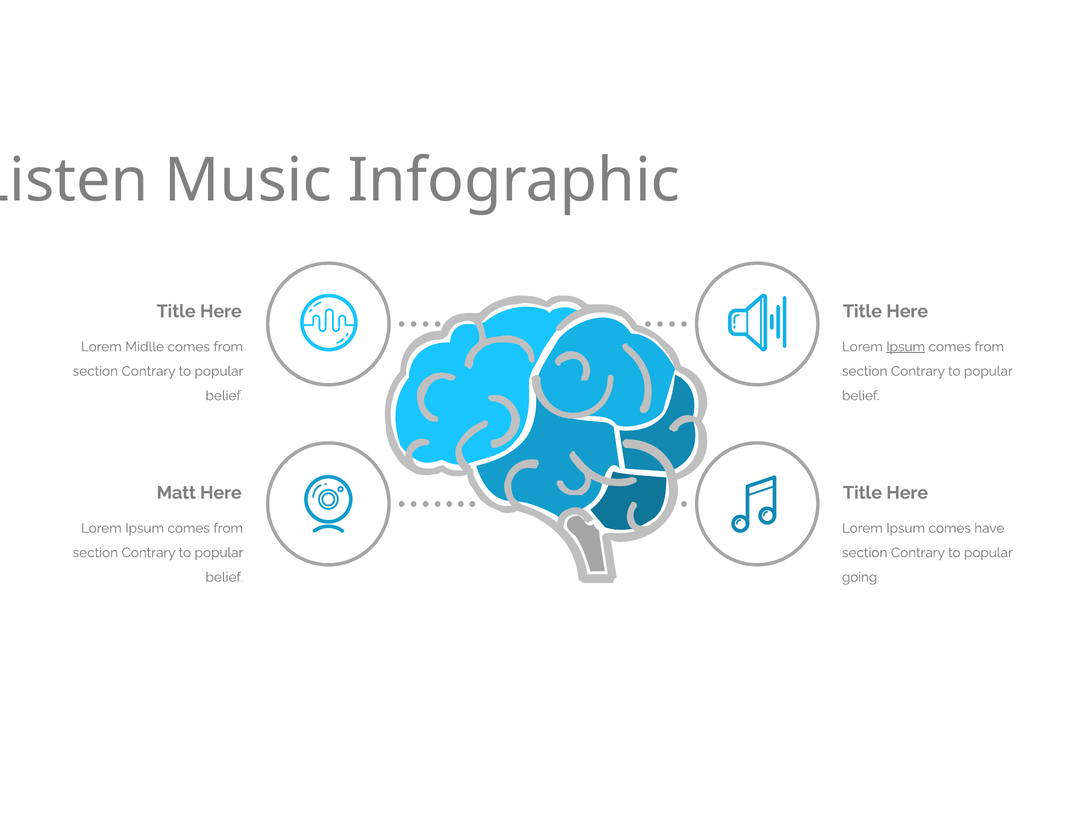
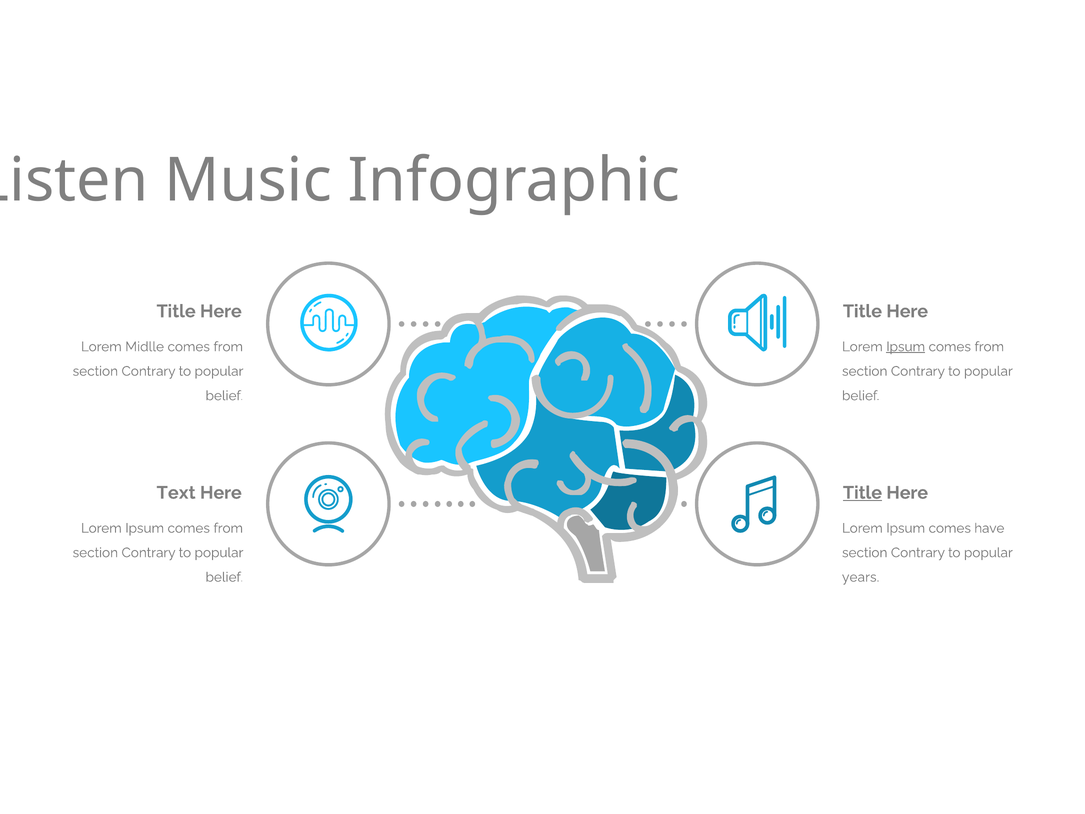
Matt: Matt -> Text
Title at (862, 493) underline: none -> present
going: going -> years
